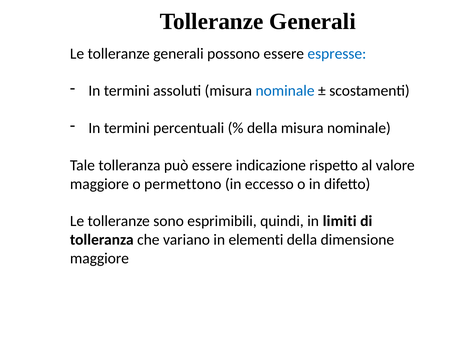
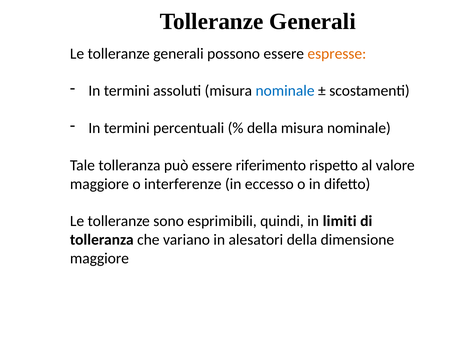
espresse colour: blue -> orange
indicazione: indicazione -> riferimento
permettono: permettono -> interferenze
elementi: elementi -> alesatori
